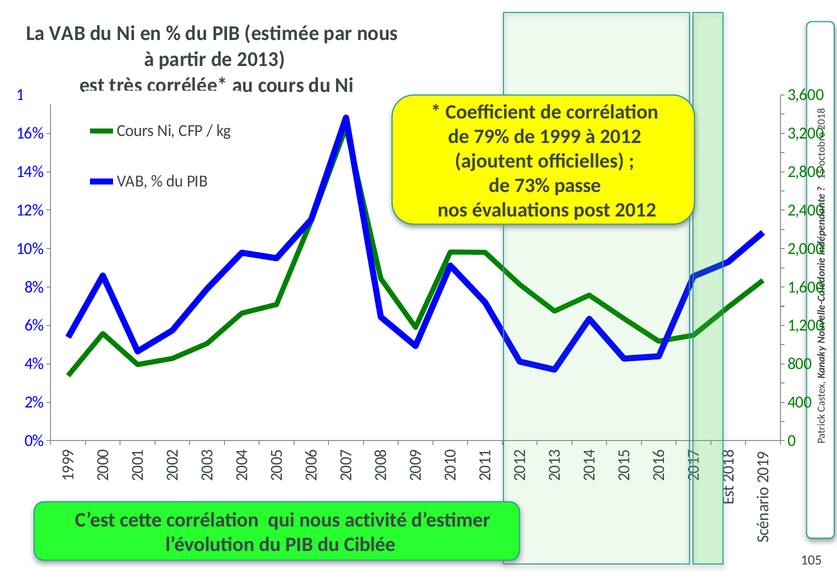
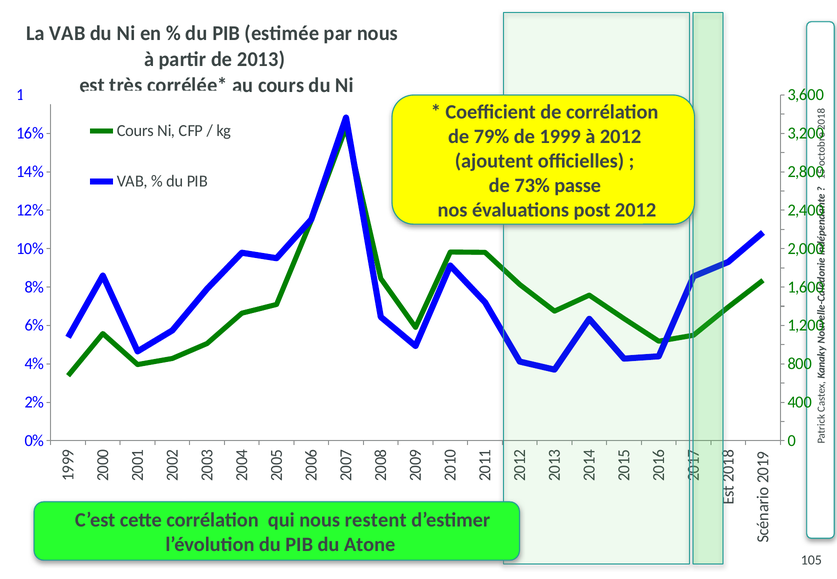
activité: activité -> restent
Ciblée: Ciblée -> Atone
